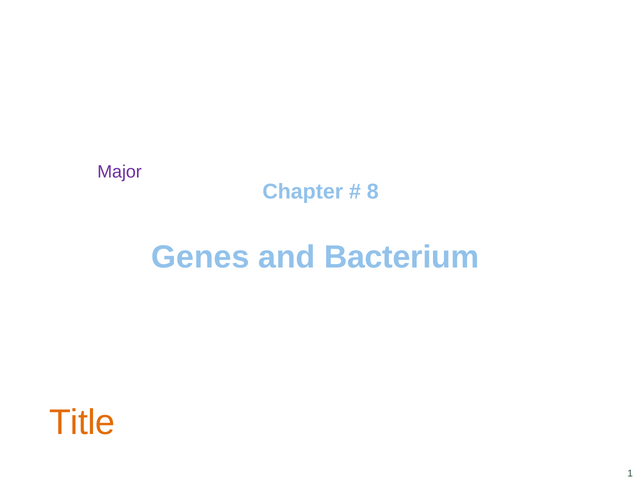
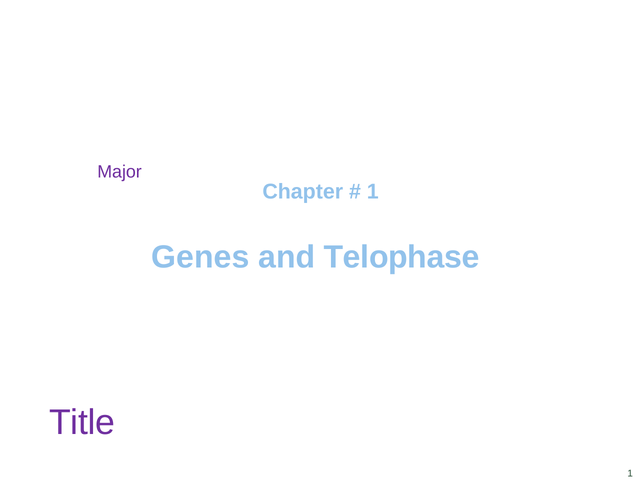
8 at (373, 192): 8 -> 1
Bacterium: Bacterium -> Telophase
Title colour: orange -> purple
